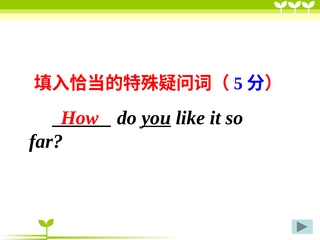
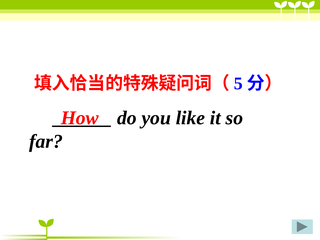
you underline: present -> none
